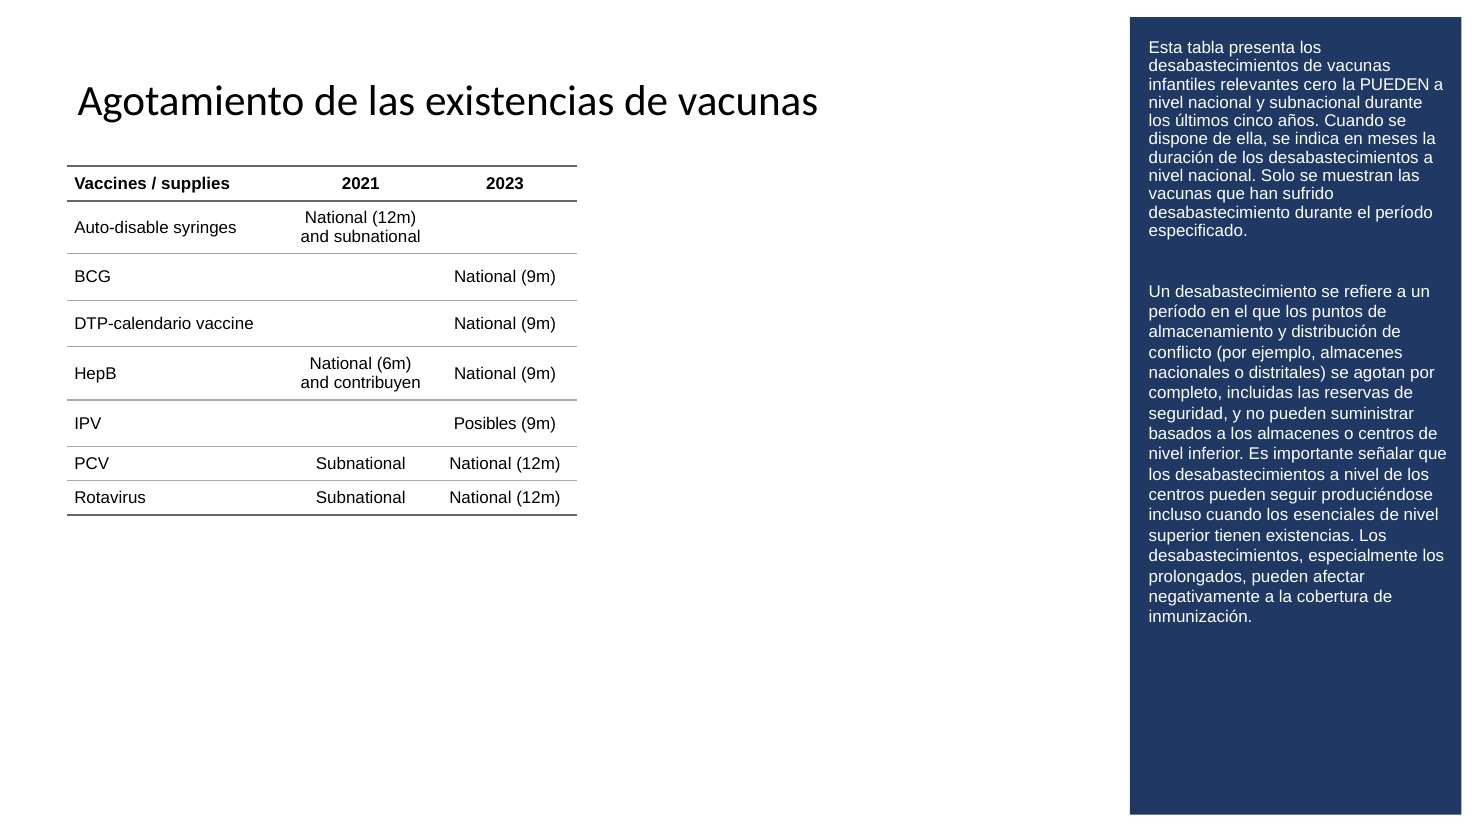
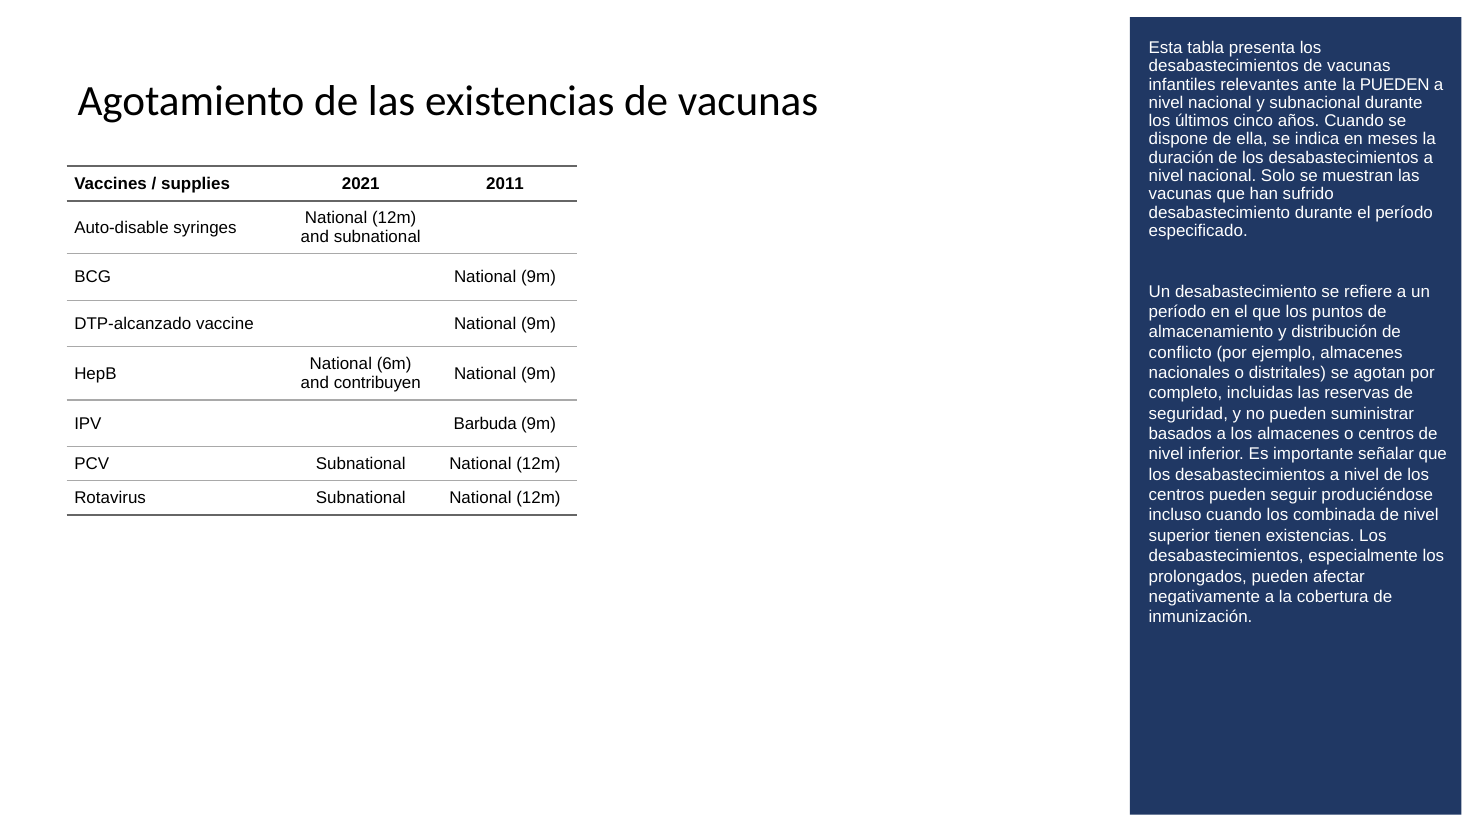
cero: cero -> ante
2023: 2023 -> 2011
DTP-calendario: DTP-calendario -> DTP-alcanzado
Posibles: Posibles -> Barbuda
esenciales: esenciales -> combinada
